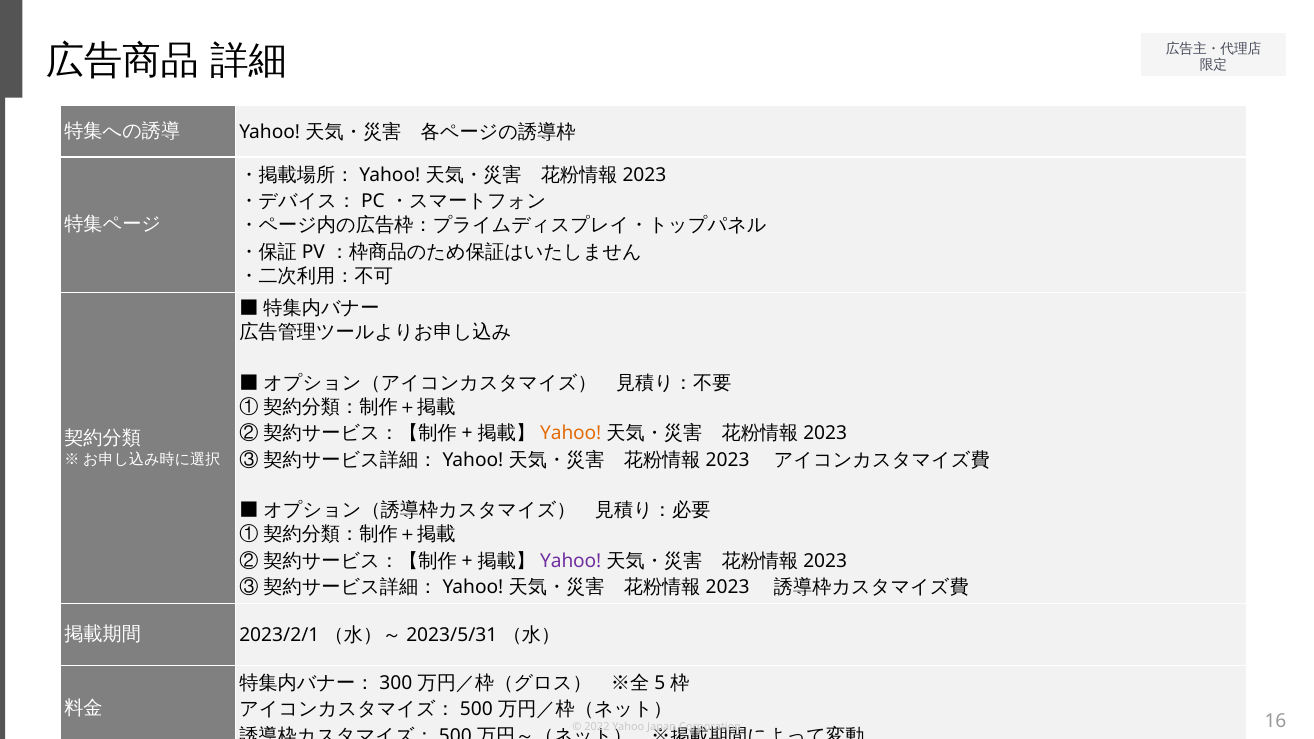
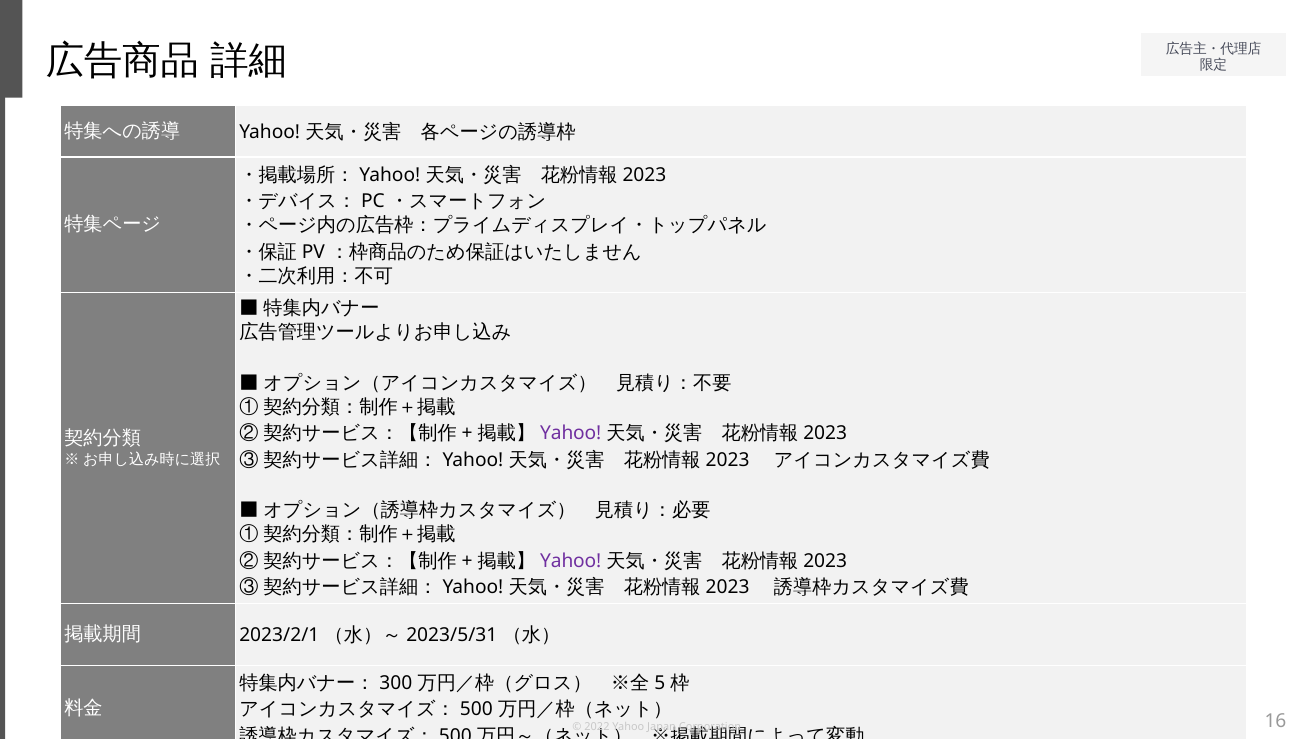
Yahoo at (571, 434) colour: orange -> purple
